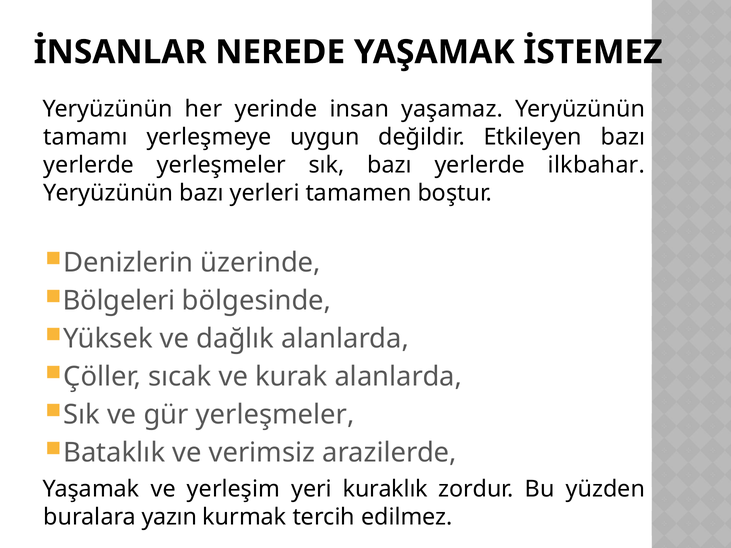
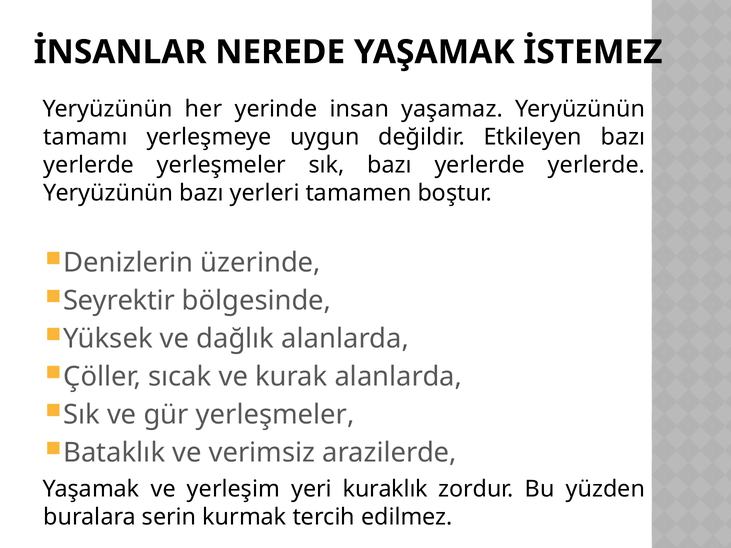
yerlerde ilkbahar: ilkbahar -> yerlerde
Bölgeleri: Bölgeleri -> Seyrektir
yazın: yazın -> serin
